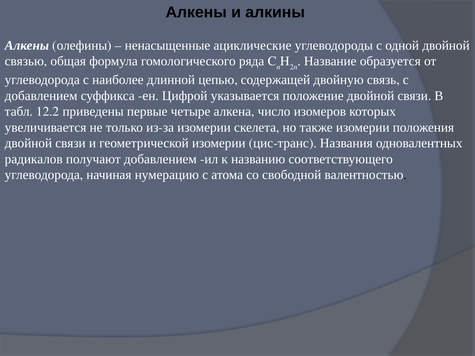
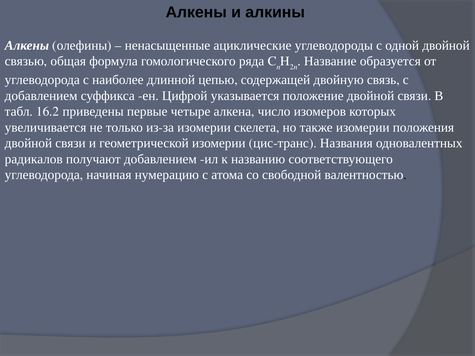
12.2: 12.2 -> 16.2
